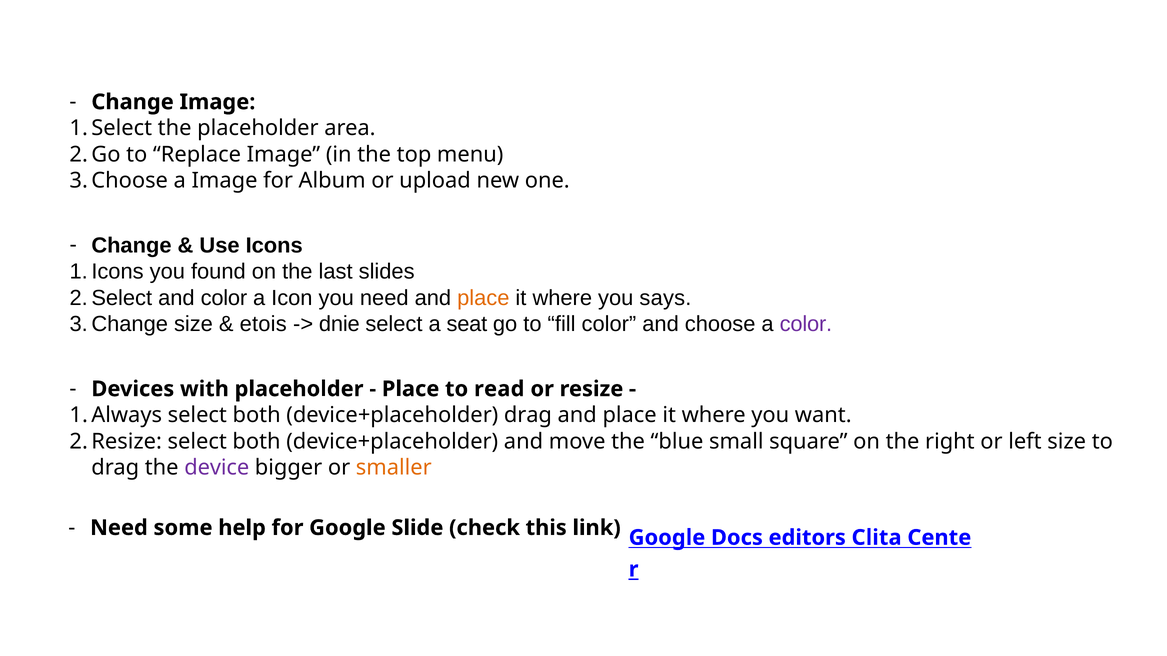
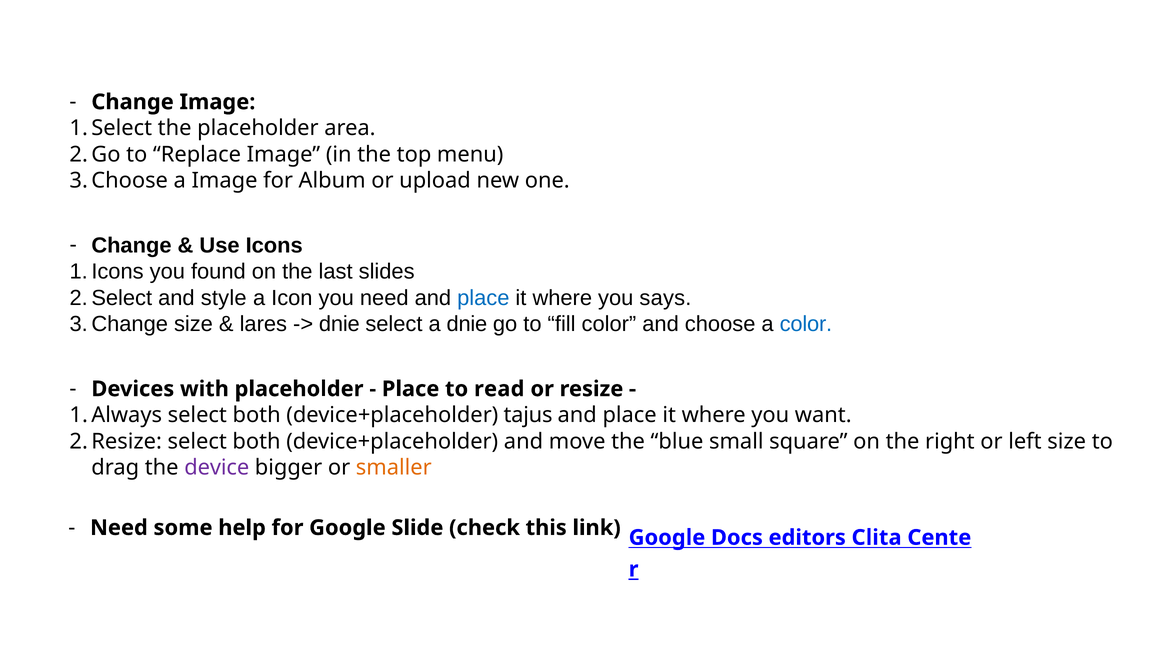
and color: color -> style
place at (483, 298) colour: orange -> blue
etois: etois -> lares
a seat: seat -> dnie
color at (806, 324) colour: purple -> blue
device+placeholder drag: drag -> tajus
